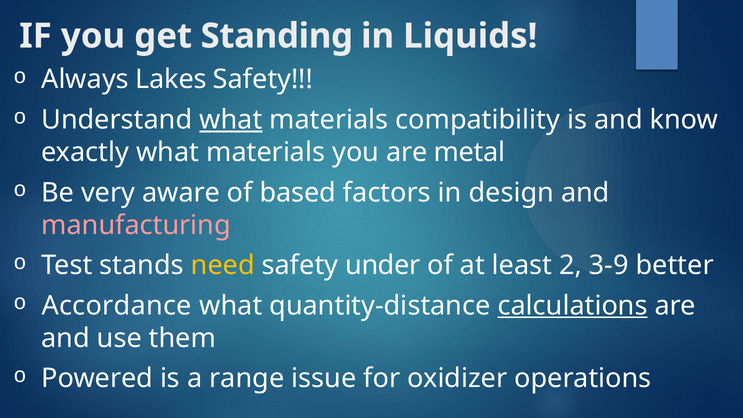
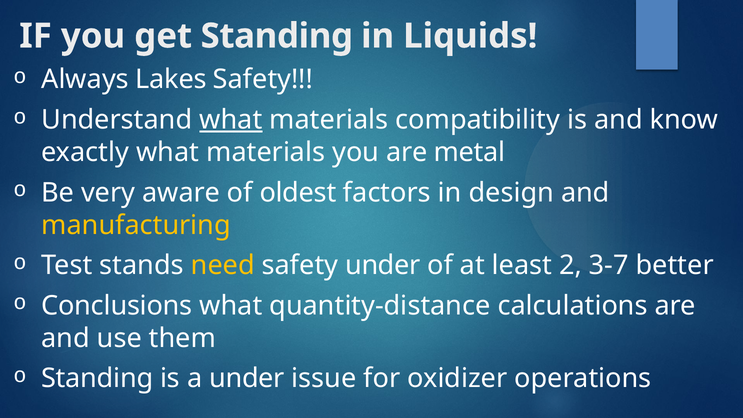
based: based -> oldest
manufacturing colour: pink -> yellow
3-9: 3-9 -> 3-7
Accordance: Accordance -> Conclusions
calculations underline: present -> none
Powered at (97, 378): Powered -> Standing
a range: range -> under
